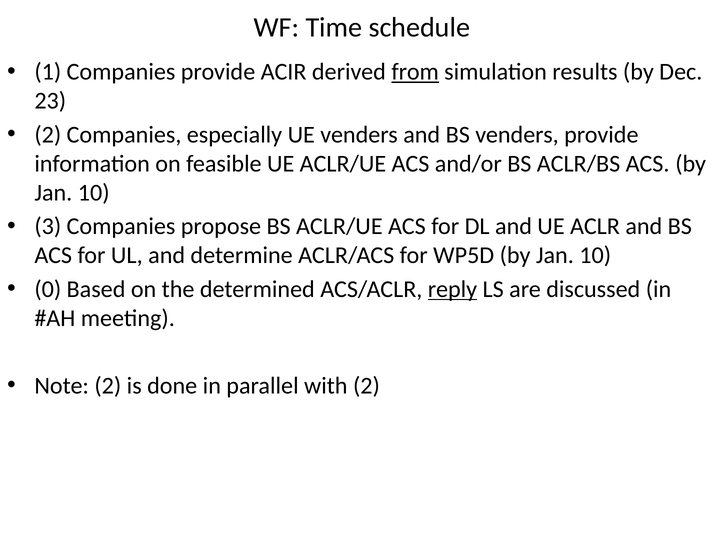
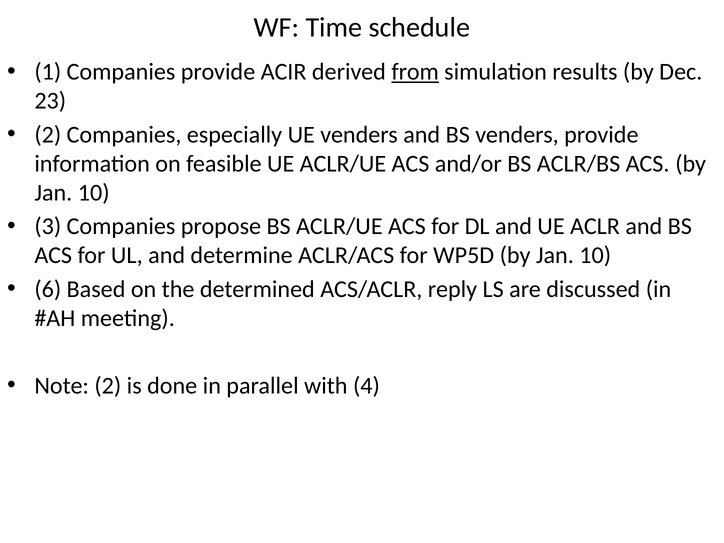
0: 0 -> 6
reply underline: present -> none
with 2: 2 -> 4
